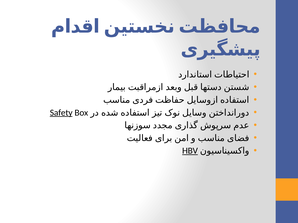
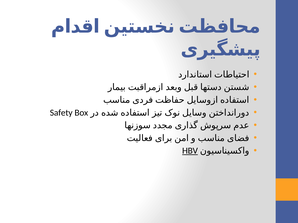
Safety underline: present -> none
